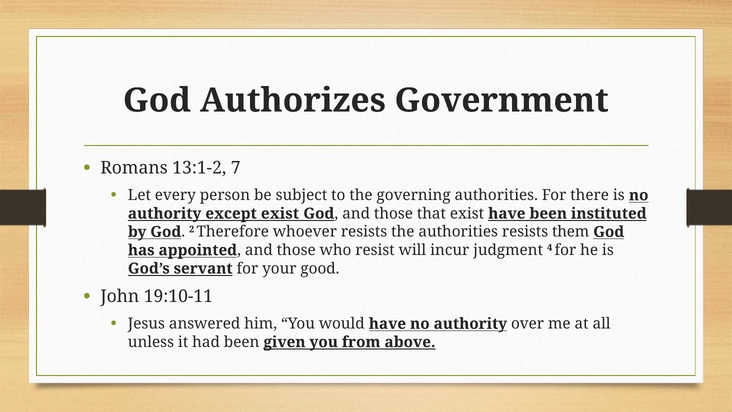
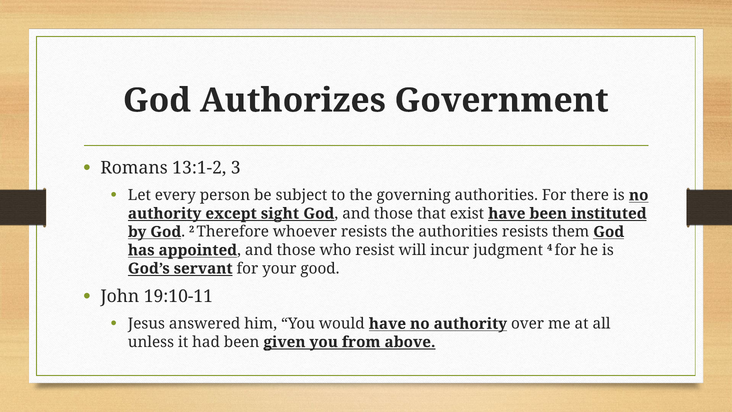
7: 7 -> 3
except exist: exist -> sight
